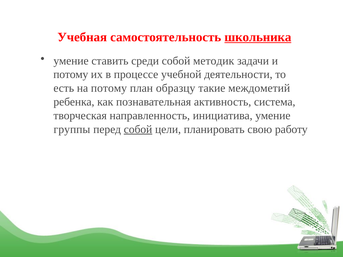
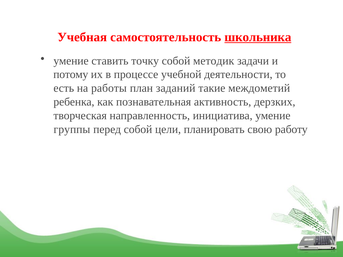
среди: среди -> точку
на потому: потому -> работы
образцу: образцу -> заданий
система: система -> дерзких
собой at (138, 129) underline: present -> none
